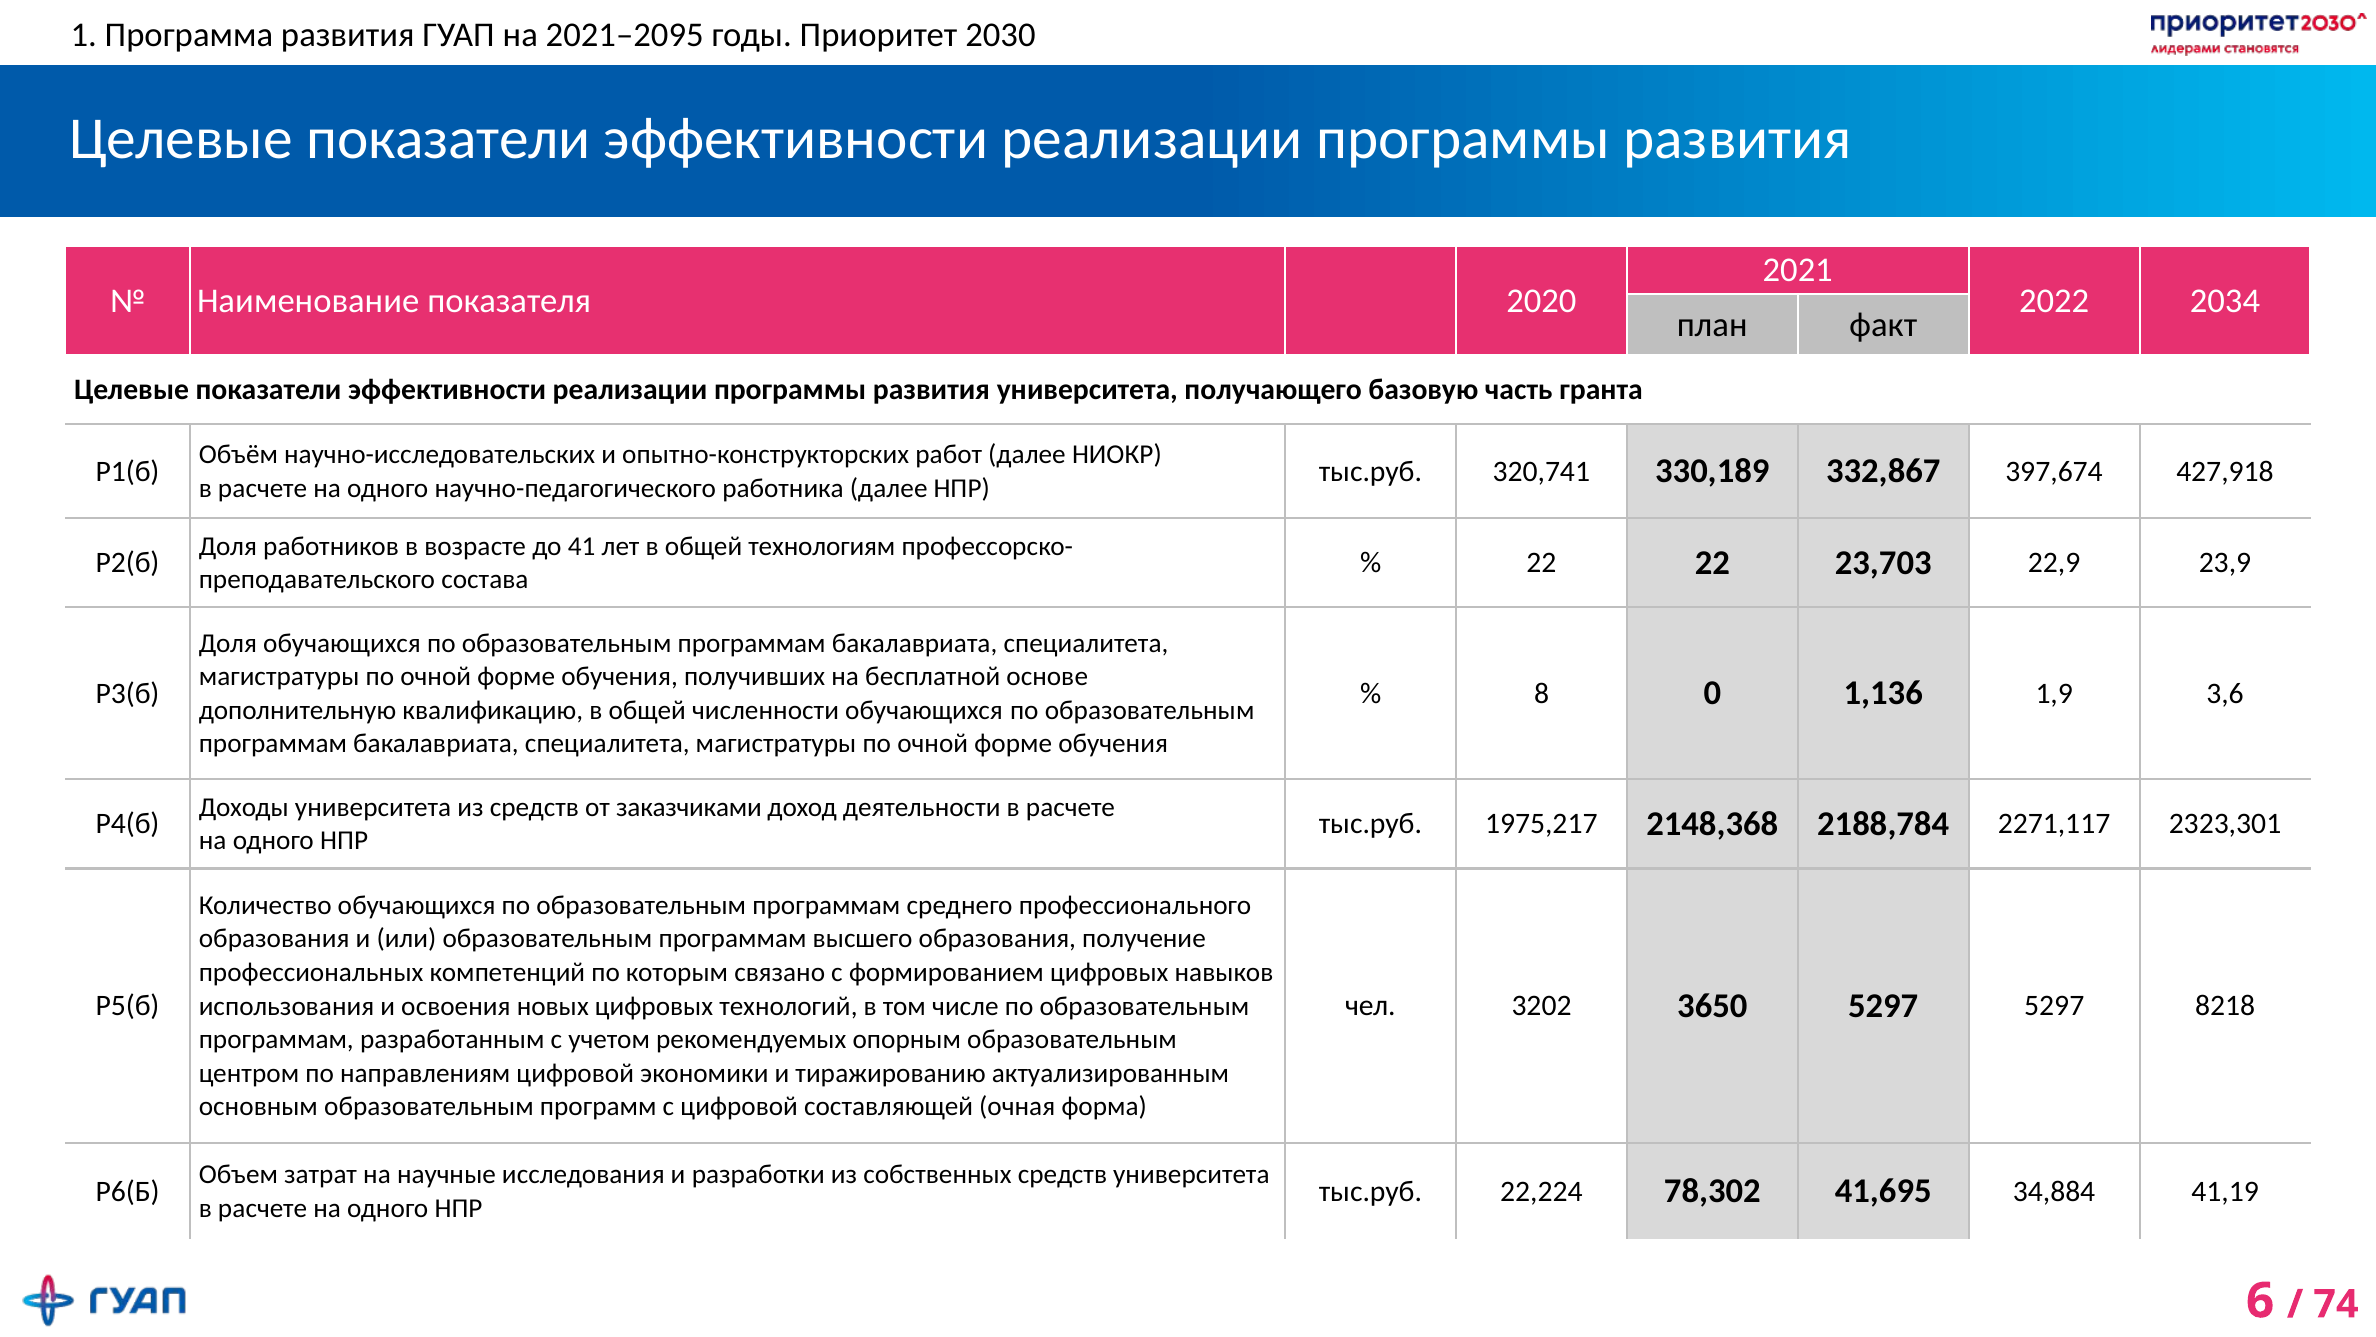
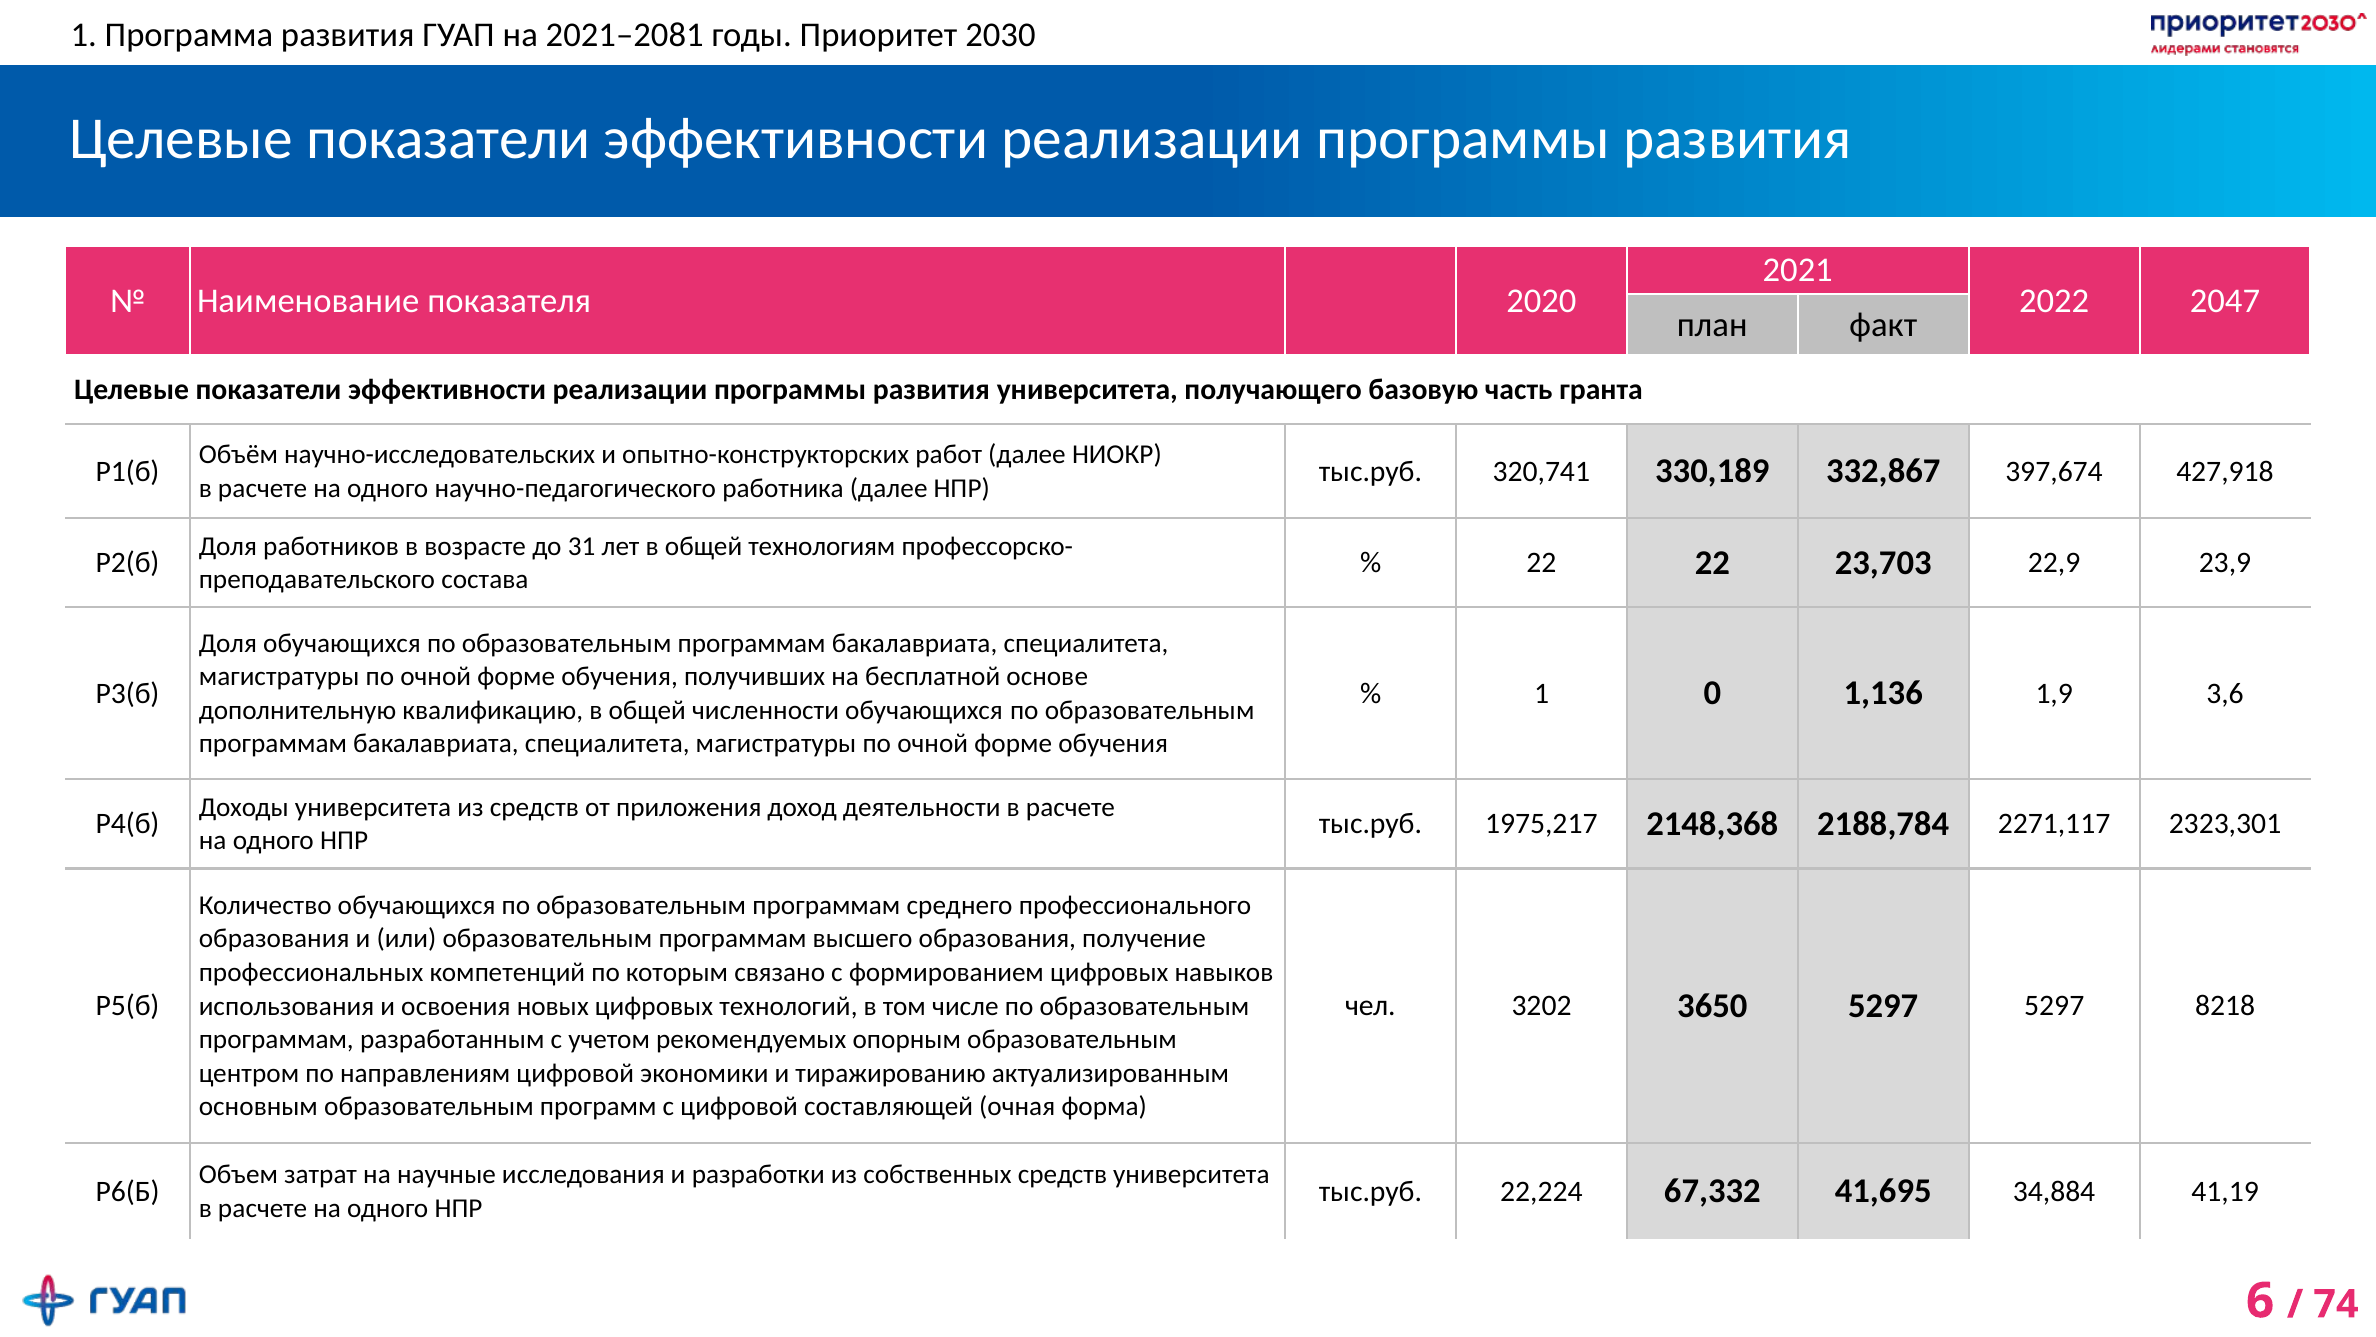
2021–2095: 2021–2095 -> 2021–2081
2034: 2034 -> 2047
41: 41 -> 31
8 at (1542, 693): 8 -> 1
заказчиками: заказчиками -> приложения
78,302: 78,302 -> 67,332
